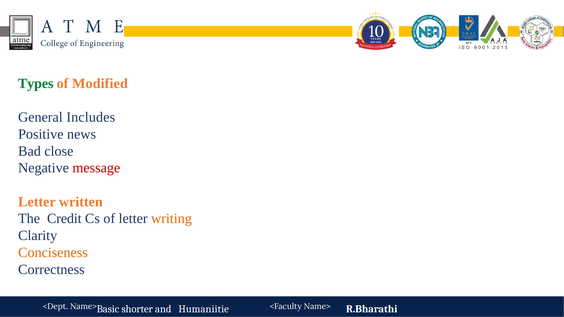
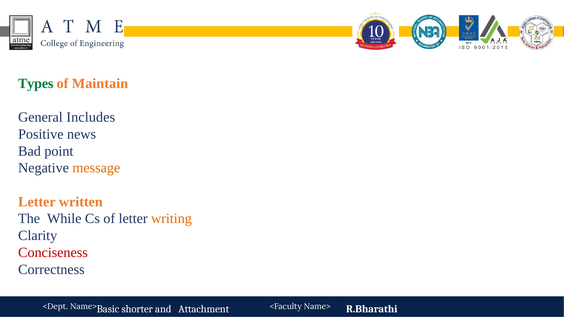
Modified: Modified -> Maintain
close: close -> point
message colour: red -> orange
Credit: Credit -> While
Conciseness colour: orange -> red
Humaniitie: Humaniitie -> Attachment
